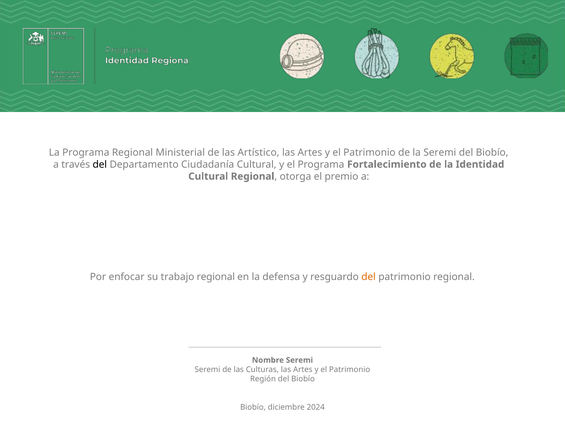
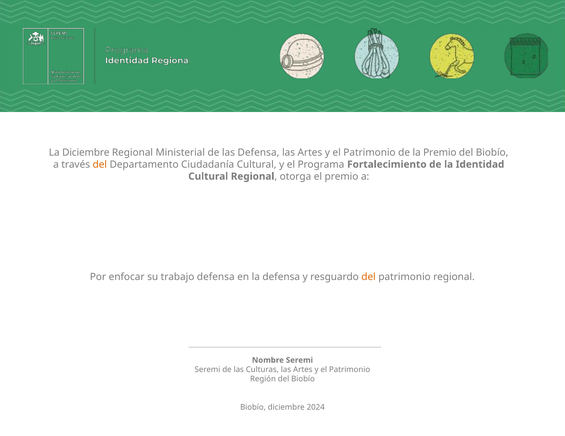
La Programa: Programa -> Diciembre
las Artístico: Artístico -> Defensa
la Seremi: Seremi -> Premio
del at (100, 165) colour: black -> orange
trabajo regional: regional -> defensa
